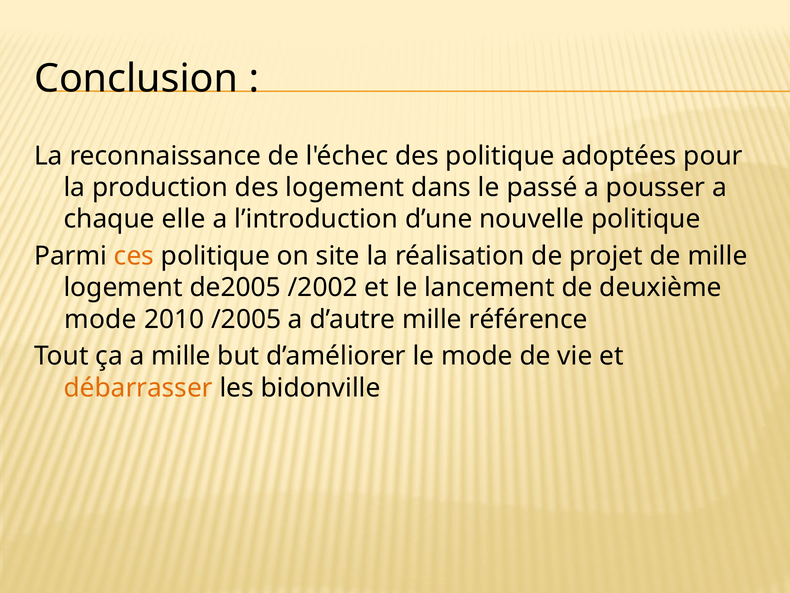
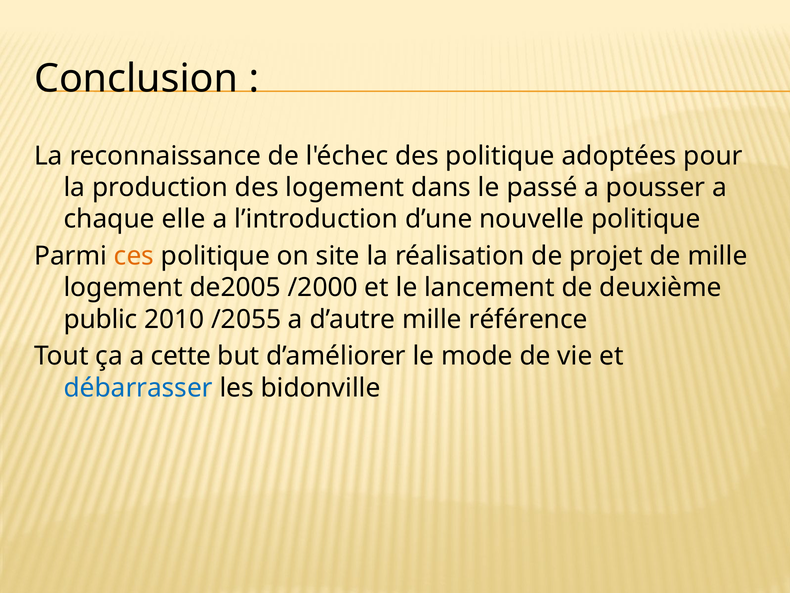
/2002: /2002 -> /2000
mode at (100, 319): mode -> public
/2005: /2005 -> /2055
a mille: mille -> cette
débarrasser colour: orange -> blue
